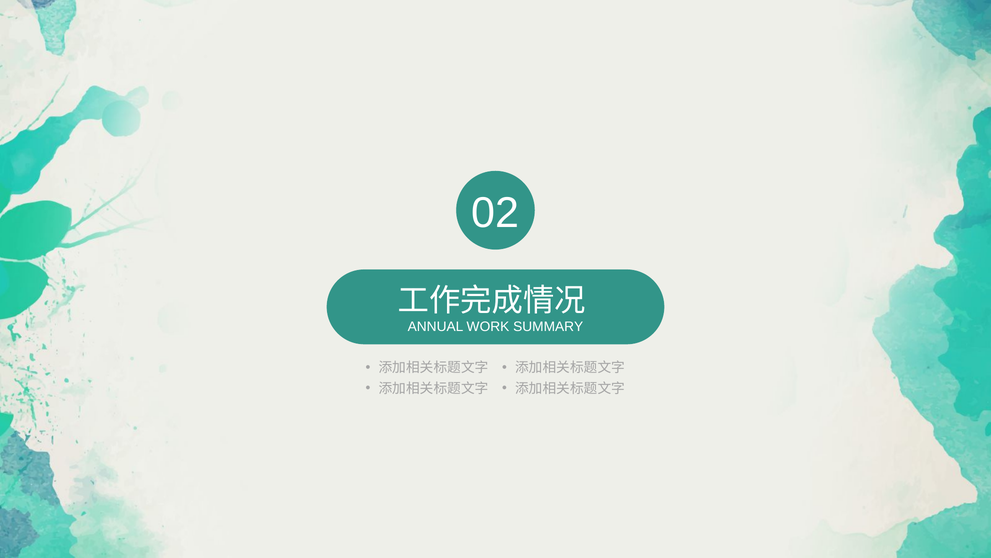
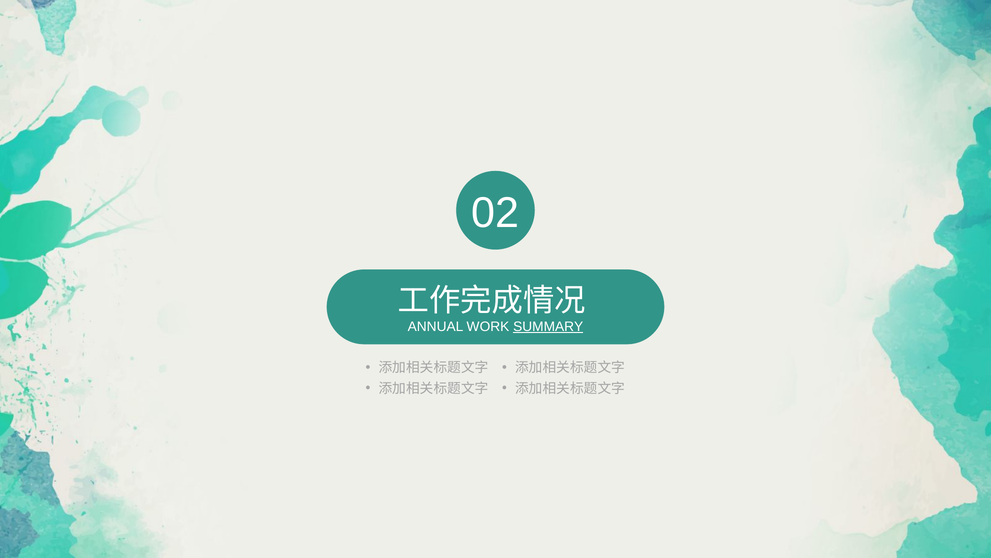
SUMMARY underline: none -> present
